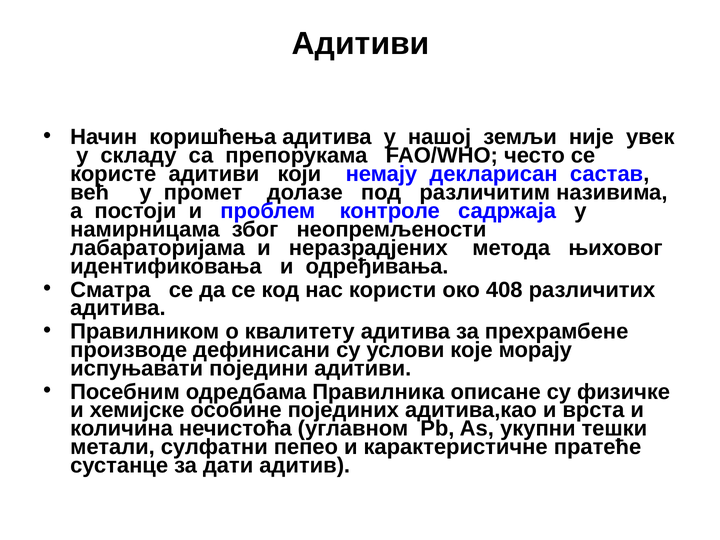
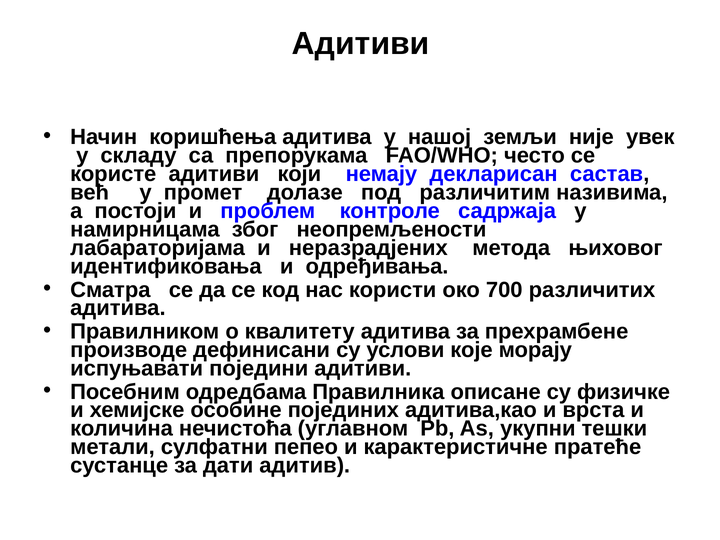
408: 408 -> 700
